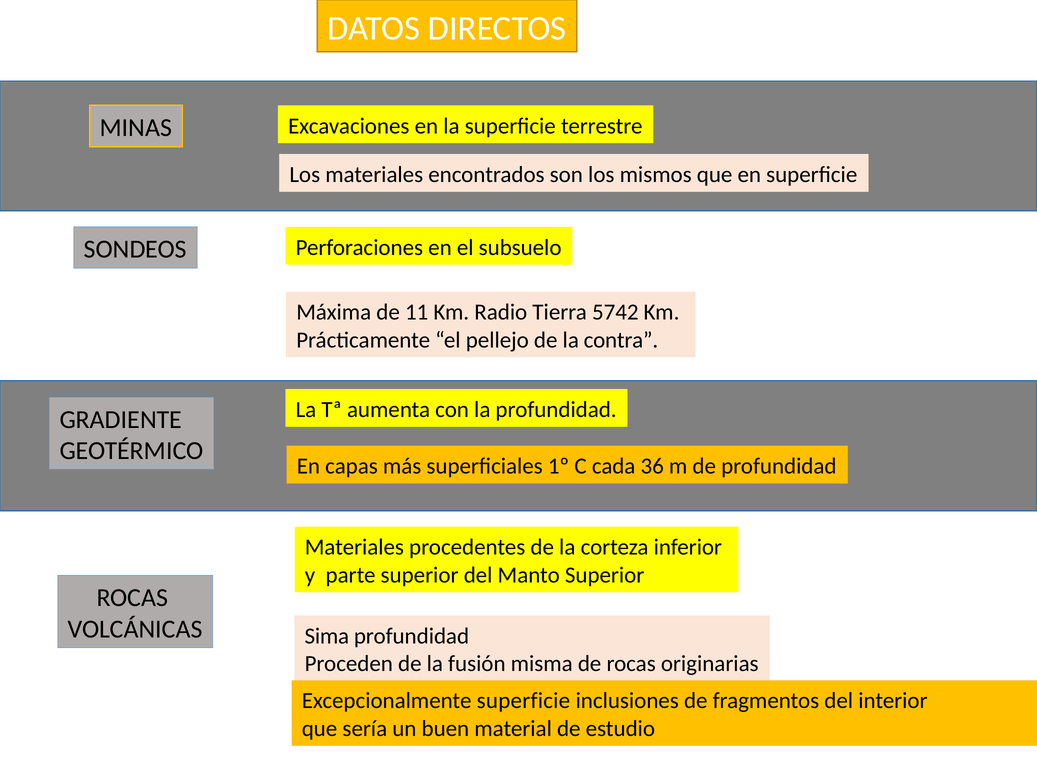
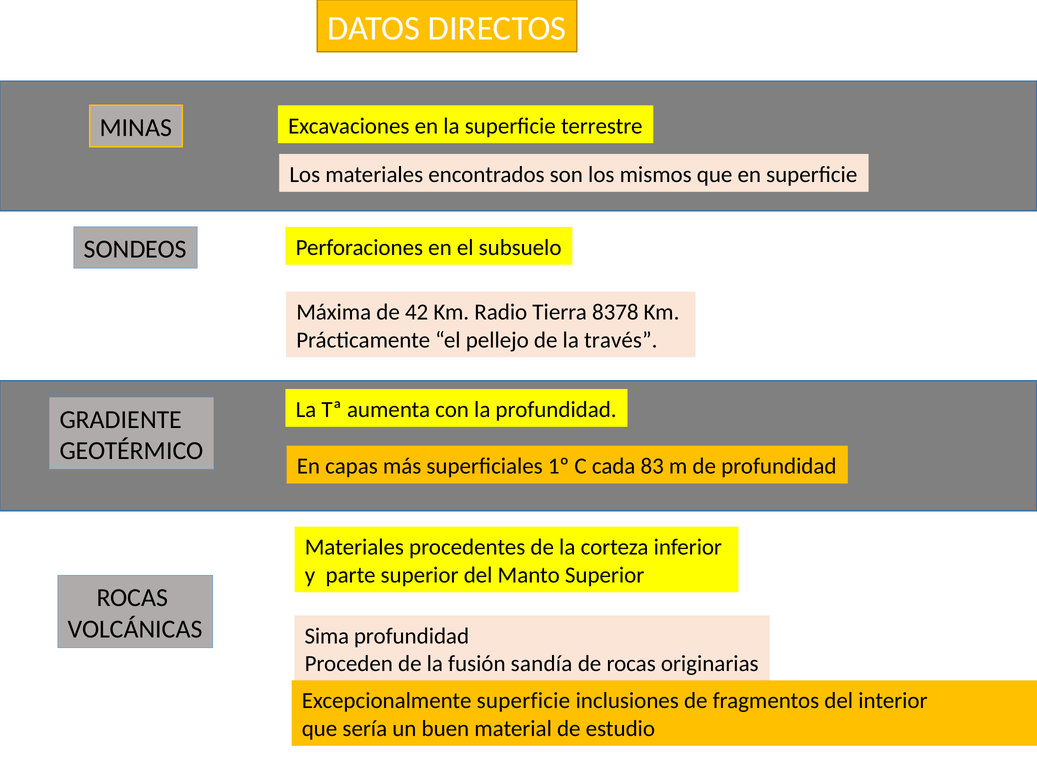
11: 11 -> 42
5742: 5742 -> 8378
contra: contra -> través
36: 36 -> 83
misma: misma -> sandía
